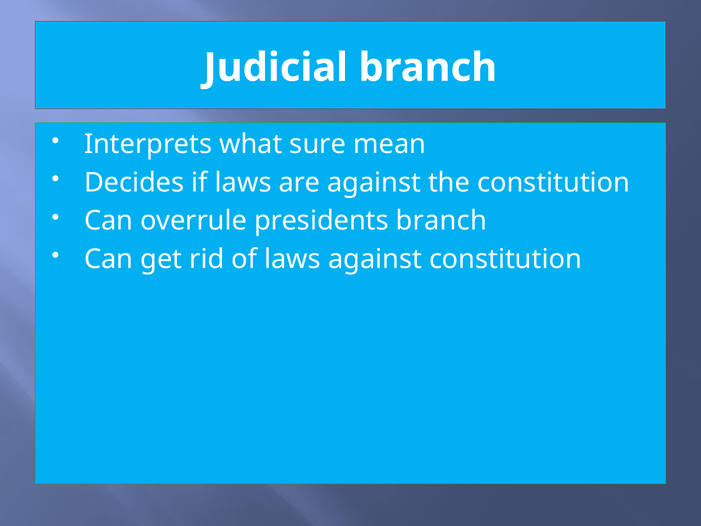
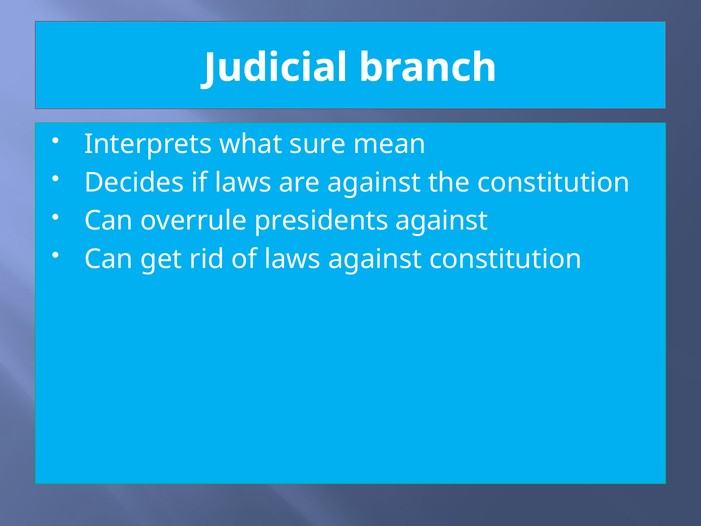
presidents branch: branch -> against
